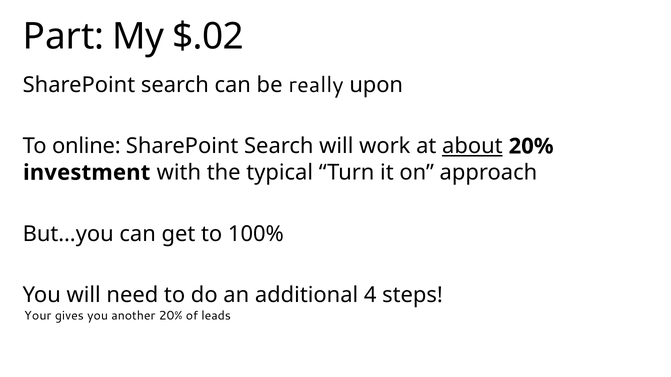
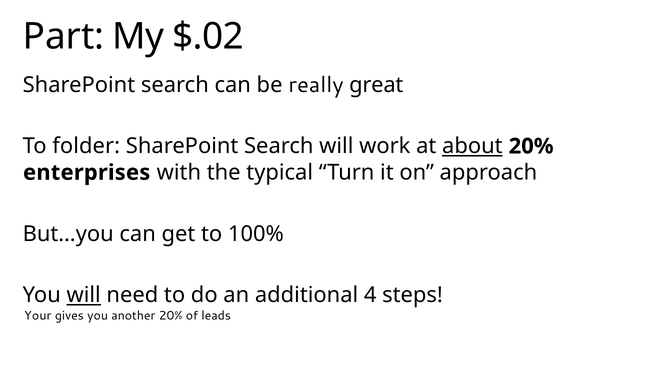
upon: upon -> great
online: online -> folder
investment: investment -> enterprises
will at (84, 296) underline: none -> present
